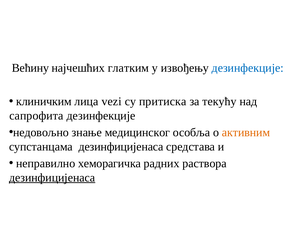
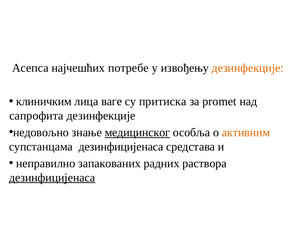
Већину: Већину -> Асепса
глатким: глатким -> потребе
дезинфекције at (248, 68) colour: blue -> orange
vezi: vezi -> ваге
текућу: текућу -> promet
медицинског underline: none -> present
хеморагичка: хеморагичка -> запакованих
